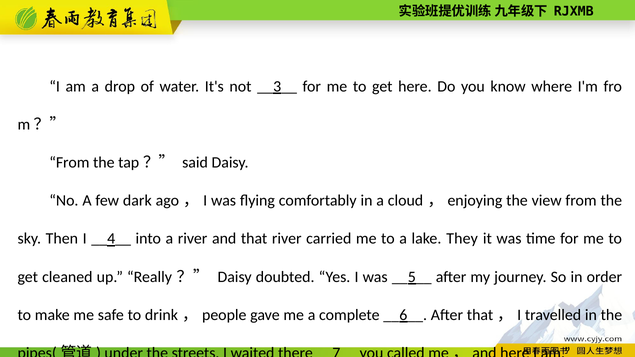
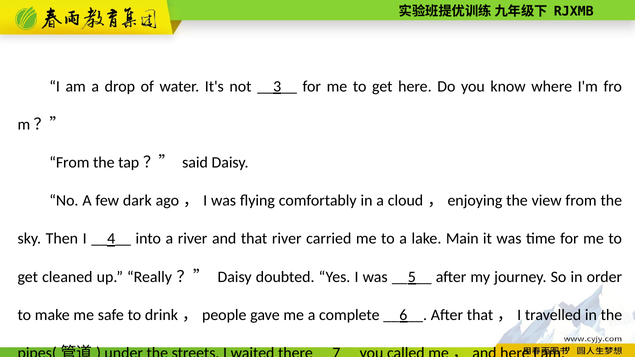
They: They -> Main
